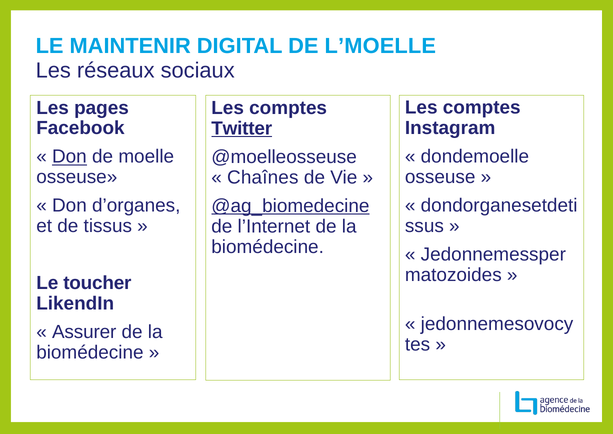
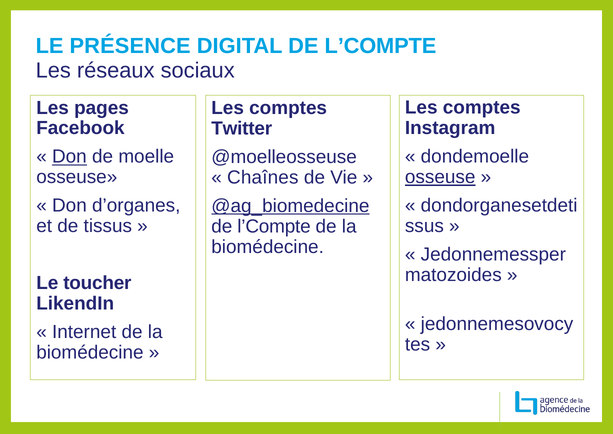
MAINTENIR: MAINTENIR -> PRÉSENCE
DIGITAL DE L’MOELLE: L’MOELLE -> L’COMPTE
Twitter underline: present -> none
osseuse at (440, 177) underline: none -> present
l’Internet at (274, 226): l’Internet -> l’Compte
Assurer: Assurer -> Internet
